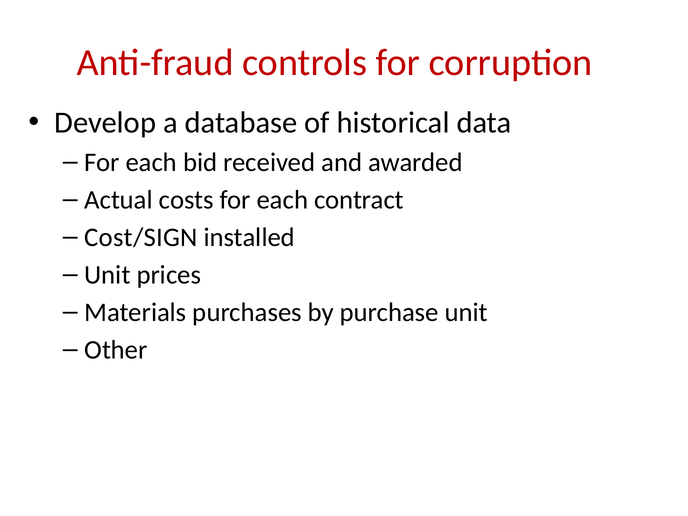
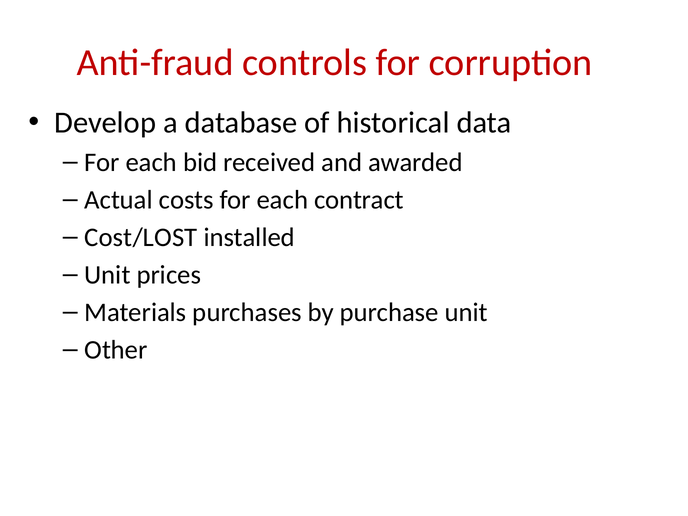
Cost/SIGN: Cost/SIGN -> Cost/LOST
